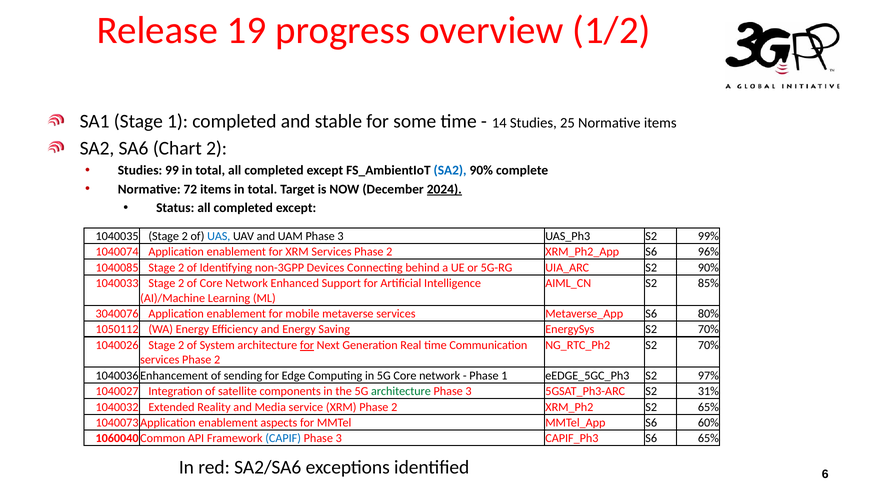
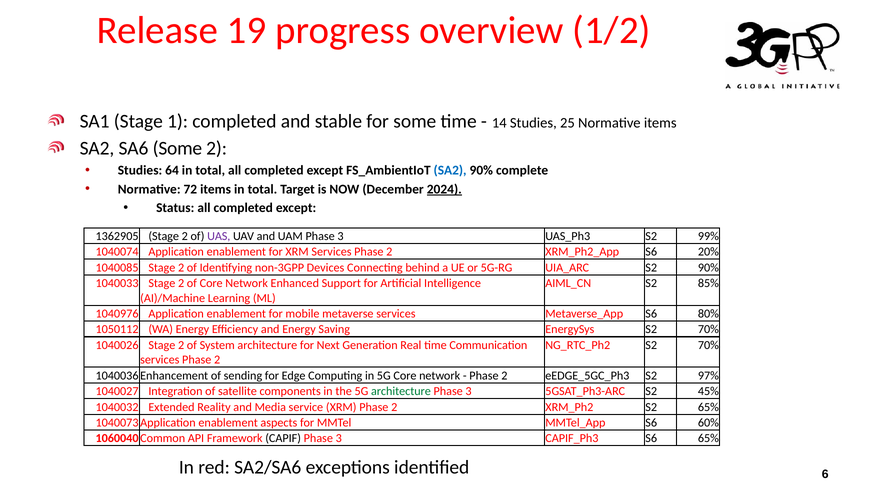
SA6 Chart: Chart -> Some
99: 99 -> 64
1040035: 1040035 -> 1362905
UAS colour: blue -> purple
96%: 96% -> 20%
3040076: 3040076 -> 1040976
for at (307, 345) underline: present -> none
1 at (504, 375): 1 -> 2
31%: 31% -> 45%
CAPIF colour: blue -> black
